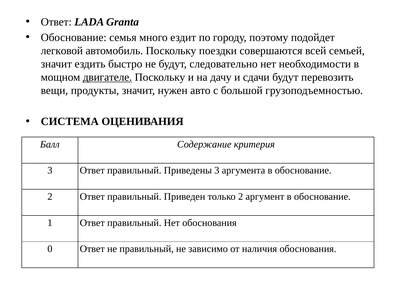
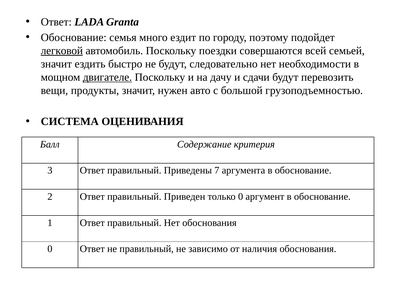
легковой underline: none -> present
Приведены 3: 3 -> 7
только 2: 2 -> 0
